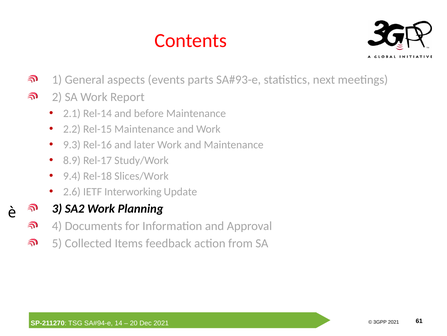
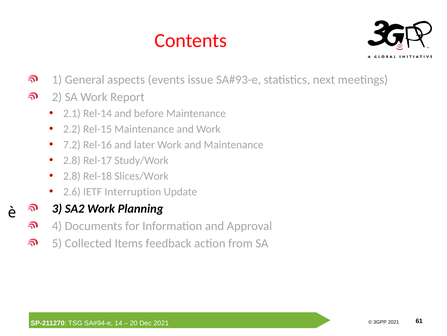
parts: parts -> issue
9.3: 9.3 -> 7.2
8.9 at (72, 160): 8.9 -> 2.8
9.4 at (72, 176): 9.4 -> 2.8
Interworking: Interworking -> Interruption
